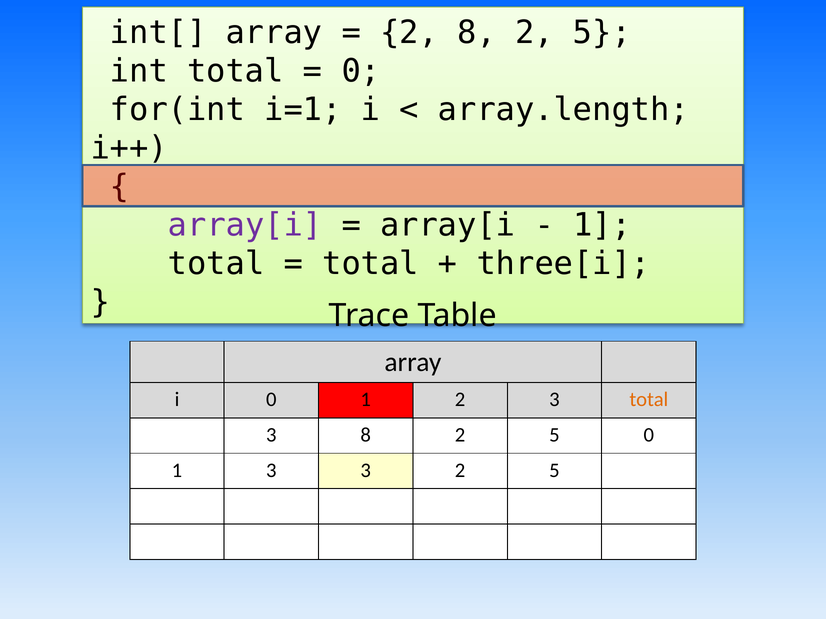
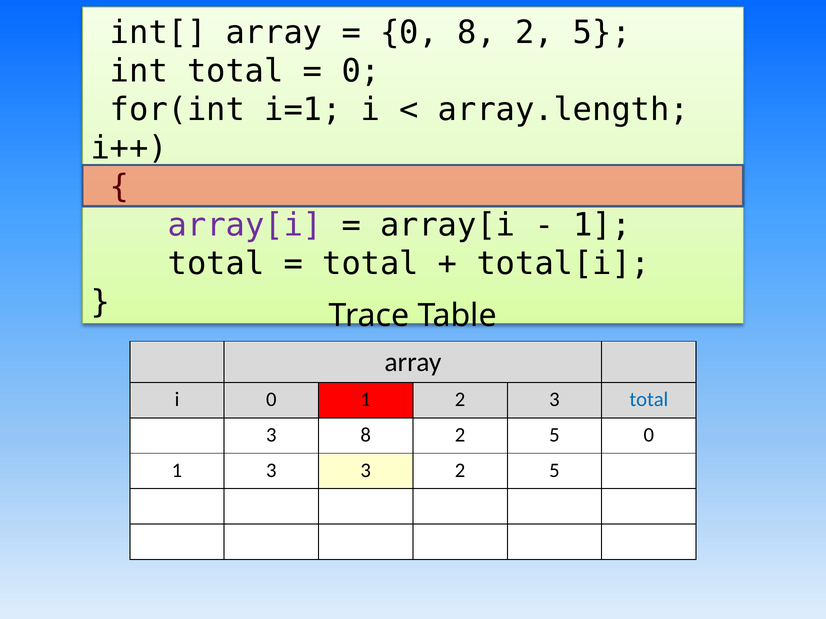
2 at (409, 32): 2 -> 0
three[i: three[i -> total[i
total at (649, 400) colour: orange -> blue
